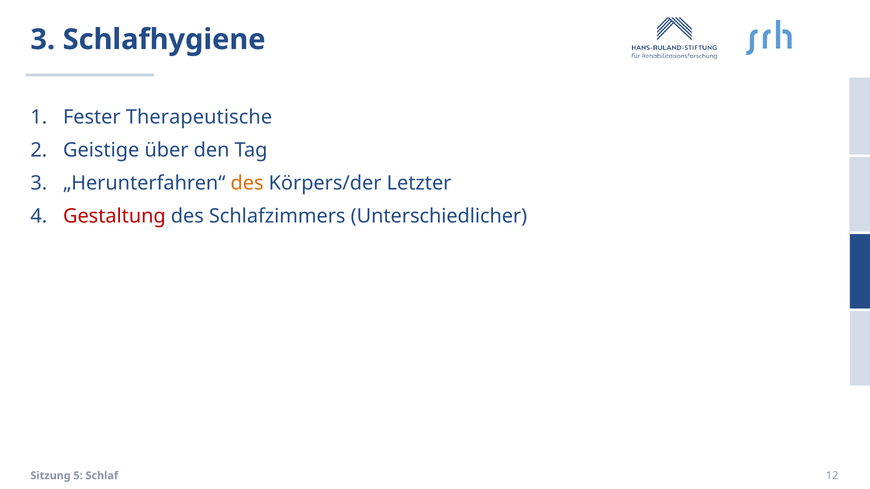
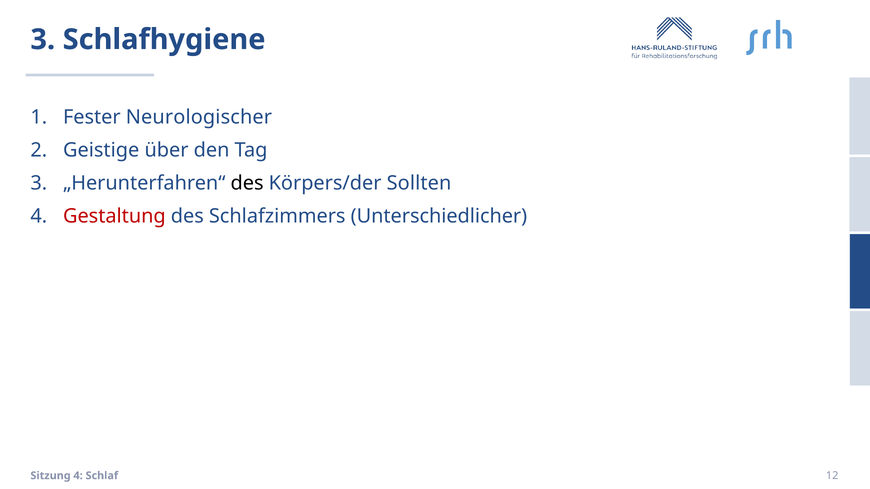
Therapeutische: Therapeutische -> Neurologischer
des at (247, 183) colour: orange -> black
Letzter: Letzter -> Sollten
Sitzung 5: 5 -> 4
